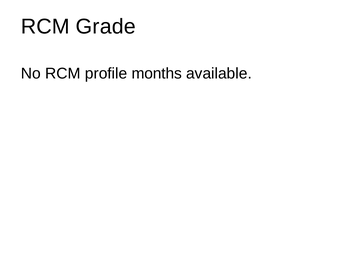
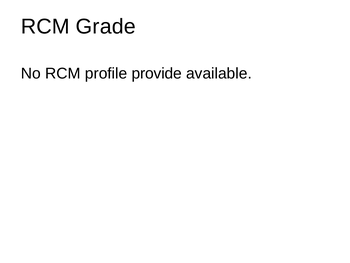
months: months -> provide
